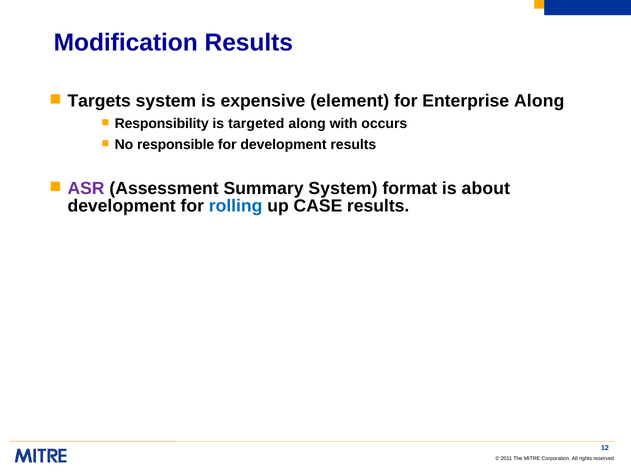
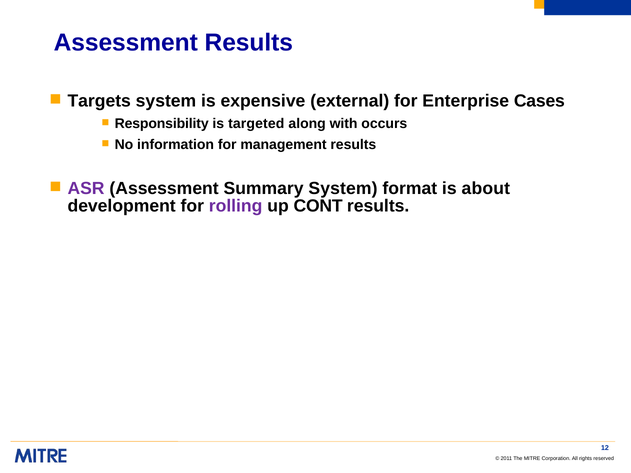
Modification at (126, 43): Modification -> Assessment
element: element -> external
Enterprise Along: Along -> Cases
responsible: responsible -> information
for development: development -> management
rolling colour: blue -> purple
CASE: CASE -> CONT
